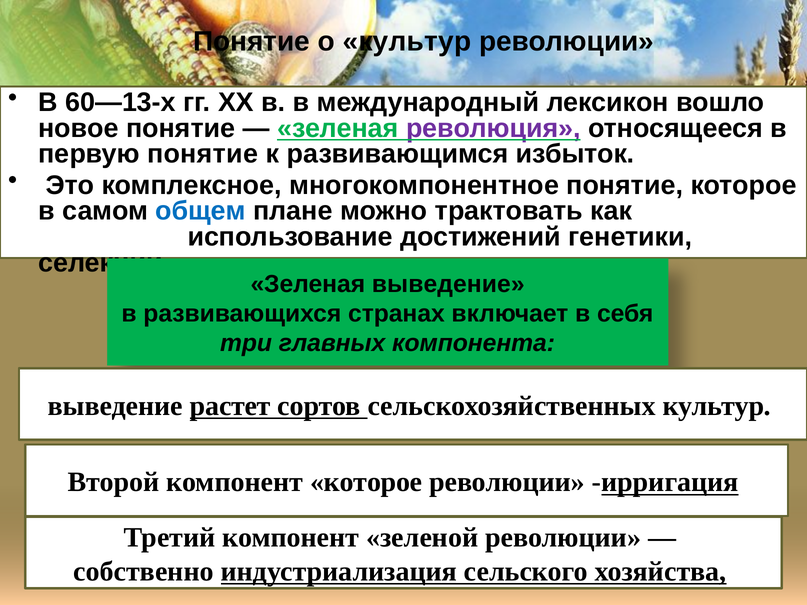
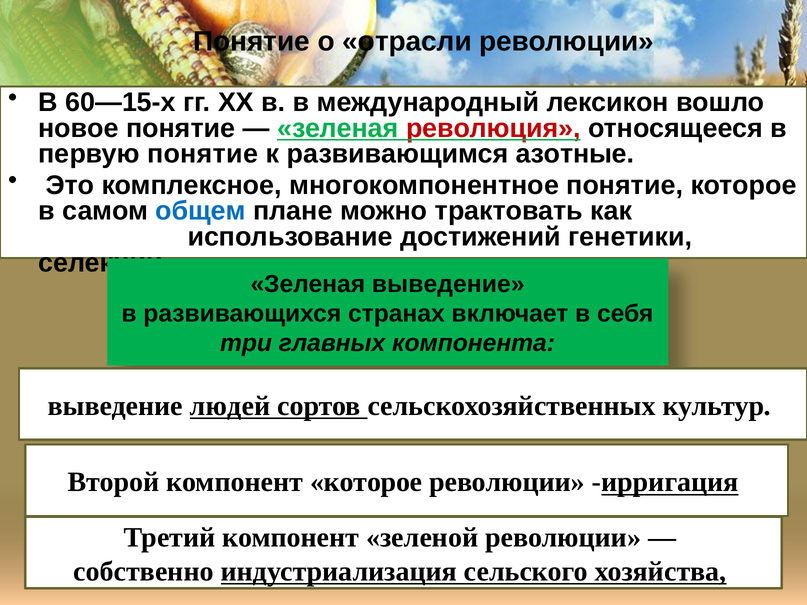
о культур: культур -> отрасли
60—13-х: 60—13-х -> 60—15-х
революция colour: purple -> red
избыток: избыток -> азотные
растет: растет -> людей
